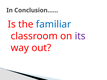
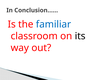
its colour: purple -> black
